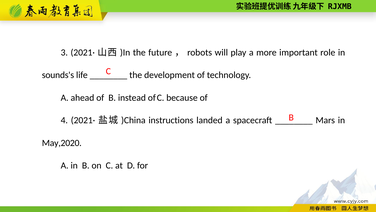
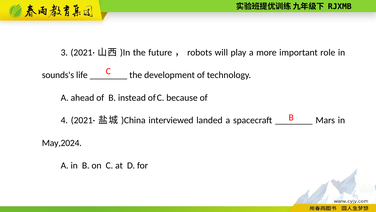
instructions: instructions -> interviewed
May,2020: May,2020 -> May,2024
